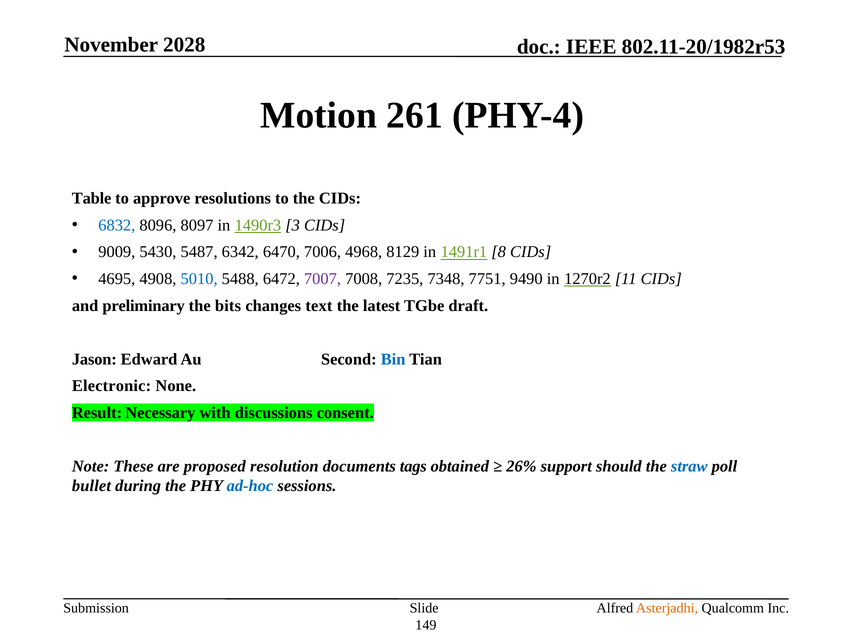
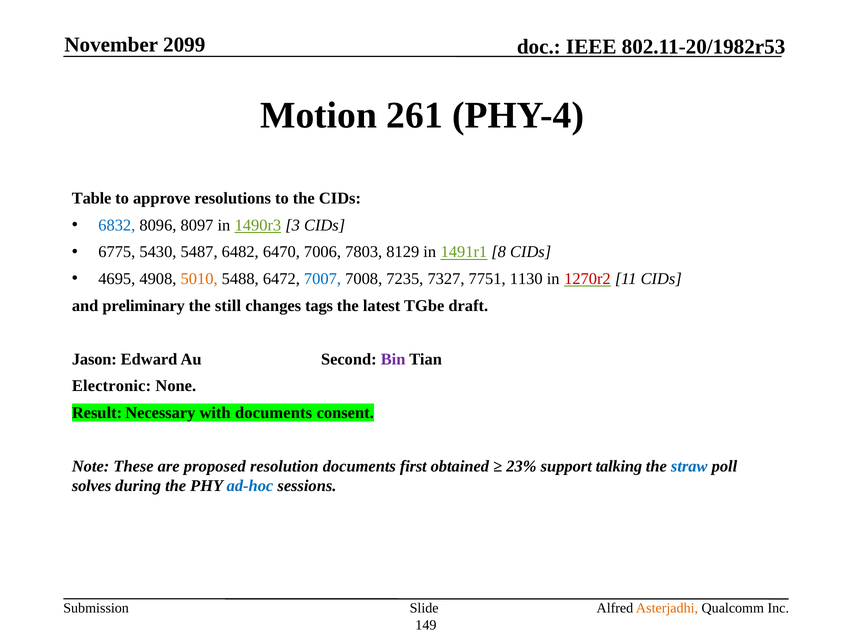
2028: 2028 -> 2099
9009: 9009 -> 6775
6342: 6342 -> 6482
4968: 4968 -> 7803
5010 colour: blue -> orange
7007 colour: purple -> blue
7348: 7348 -> 7327
9490: 9490 -> 1130
1270r2 colour: black -> red
bits: bits -> still
text: text -> tags
Bin colour: blue -> purple
with discussions: discussions -> documents
tags: tags -> first
26%: 26% -> 23%
should: should -> talking
bullet: bullet -> solves
